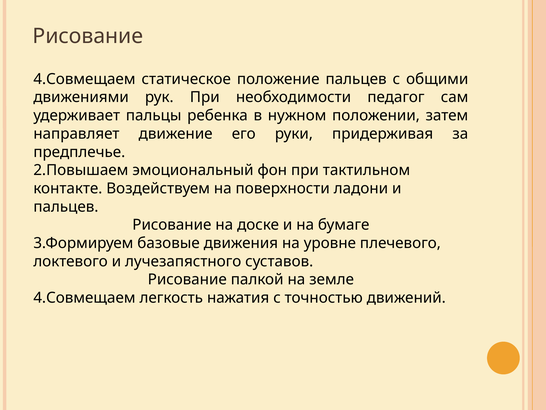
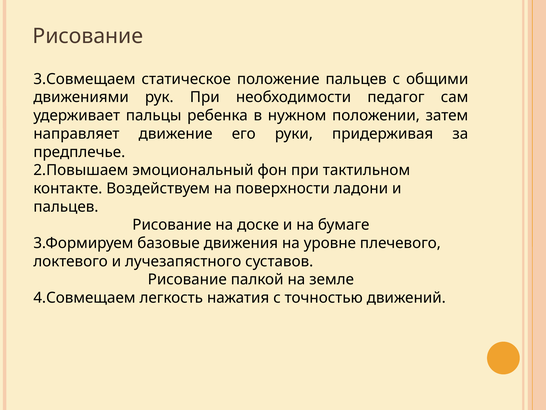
4.Совмещаем at (84, 79): 4.Совмещаем -> 3.Совмещаем
